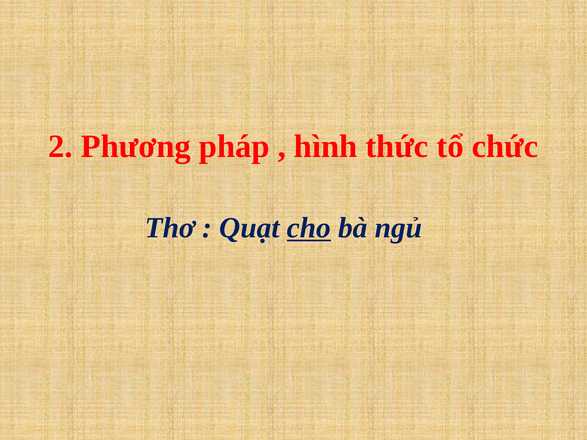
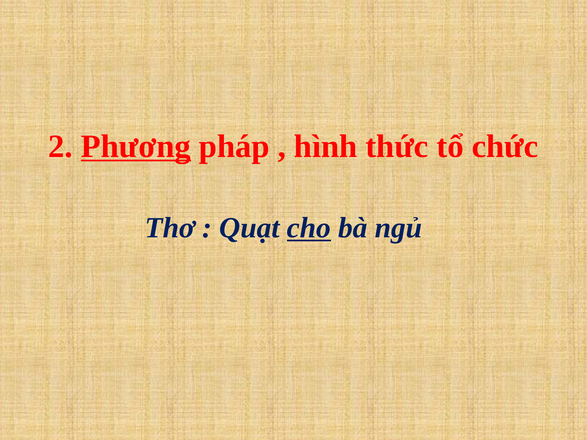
Phương underline: none -> present
